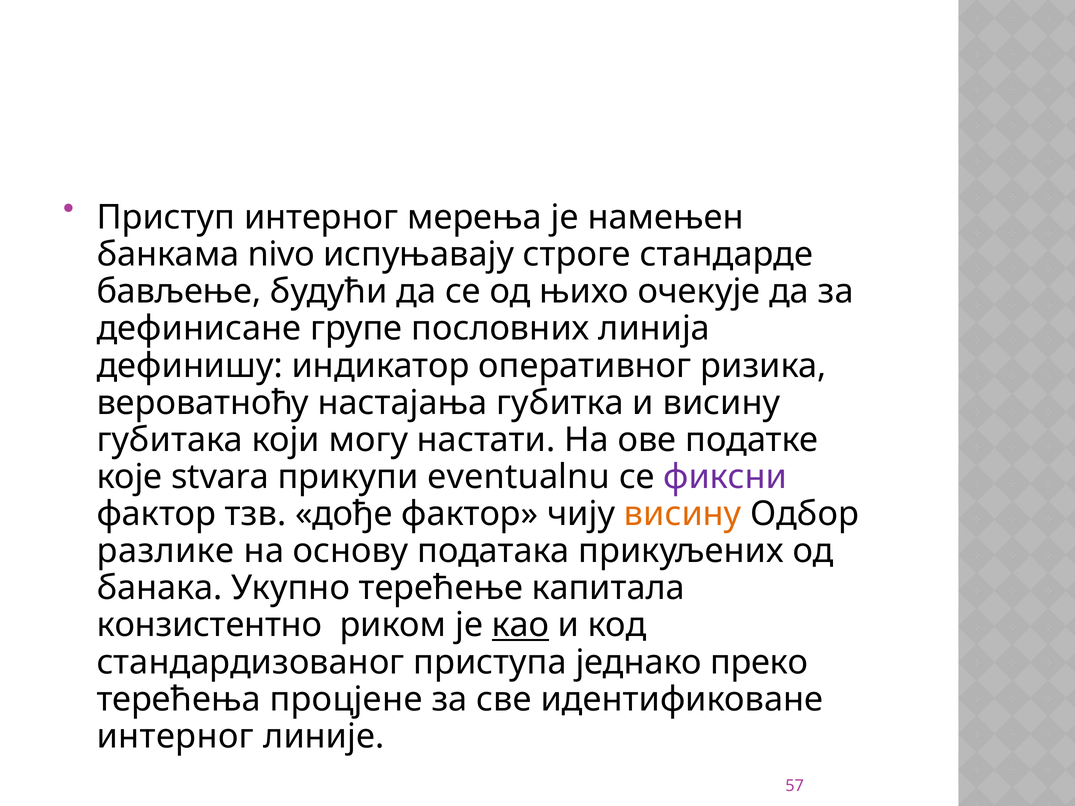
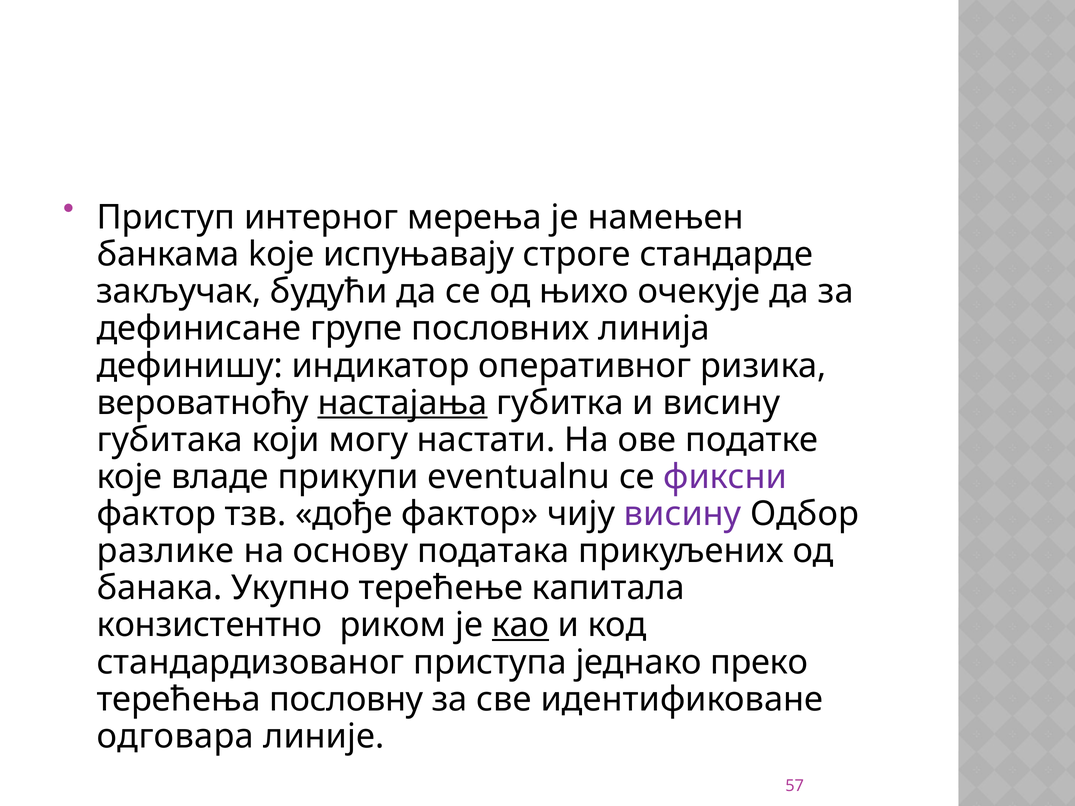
nivo: nivo -> koje
бављење: бављење -> закључак
настајања underline: none -> present
stvara: stvara -> владе
висину at (683, 514) colour: orange -> purple
процјене: процјене -> пословну
интерног at (175, 737): интерног -> одговара
